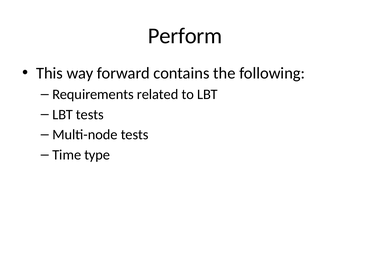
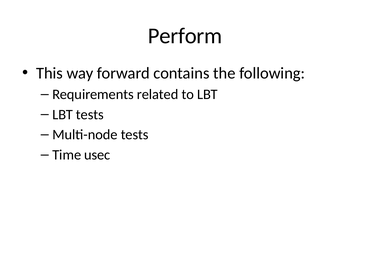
type: type -> usec
